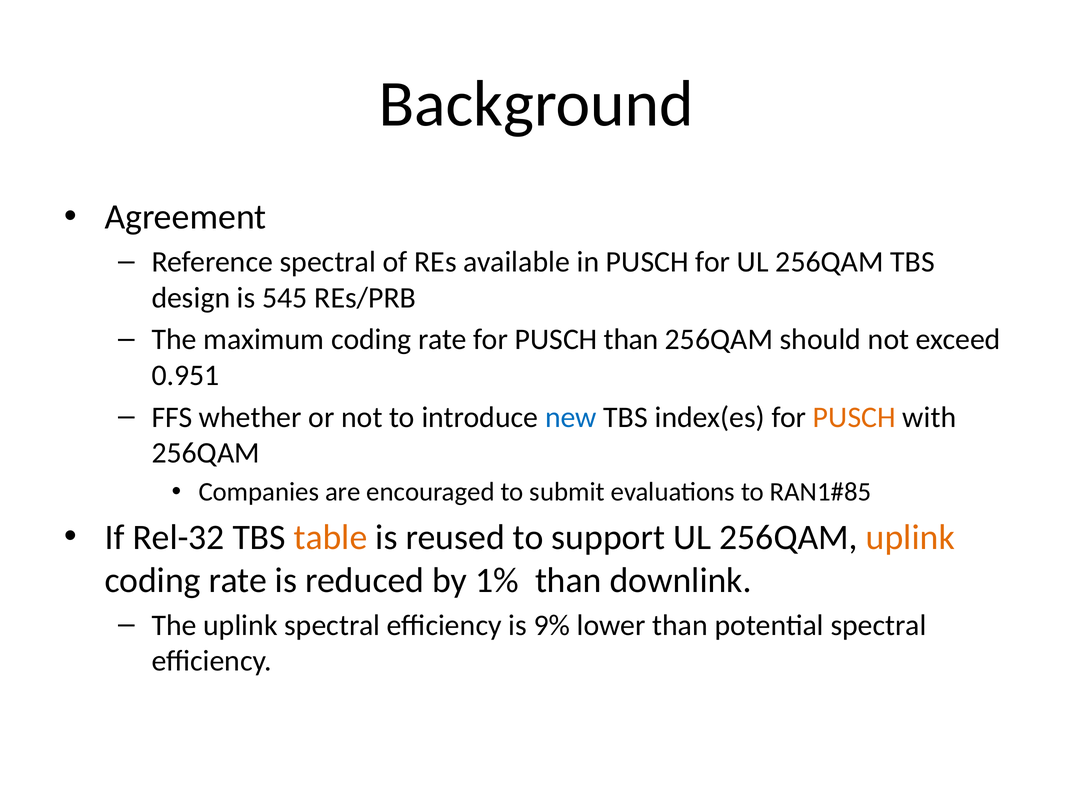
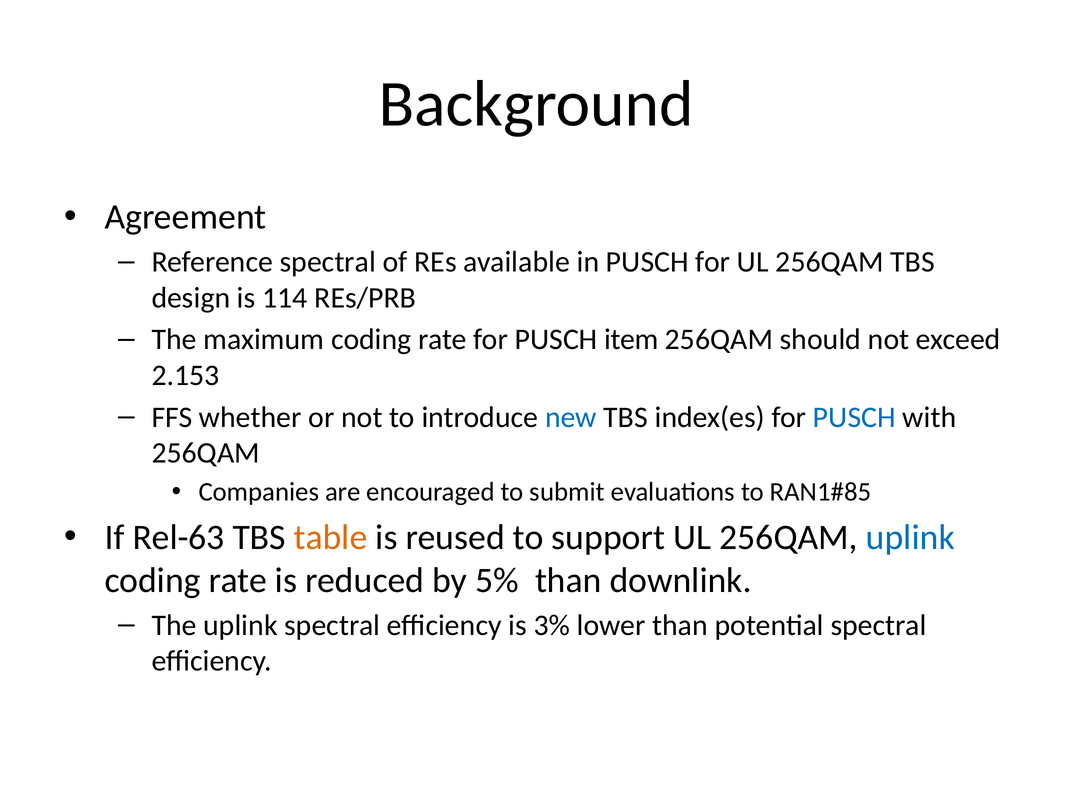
545: 545 -> 114
PUSCH than: than -> item
0.951: 0.951 -> 2.153
PUSCH at (854, 417) colour: orange -> blue
Rel-32: Rel-32 -> Rel-63
uplink at (910, 537) colour: orange -> blue
1%: 1% -> 5%
9%: 9% -> 3%
